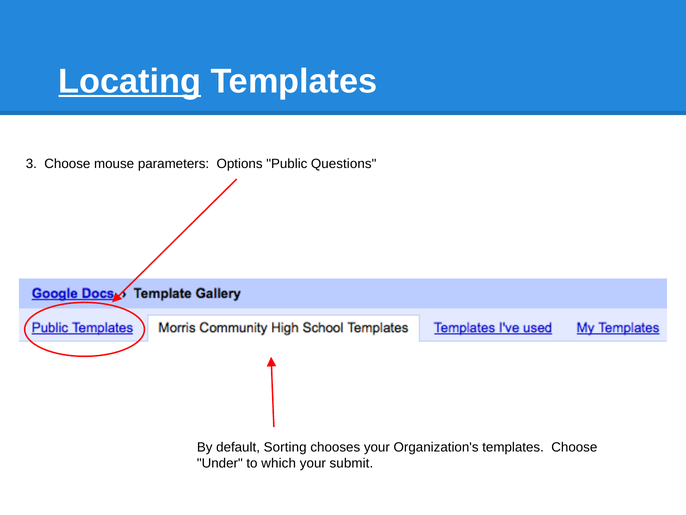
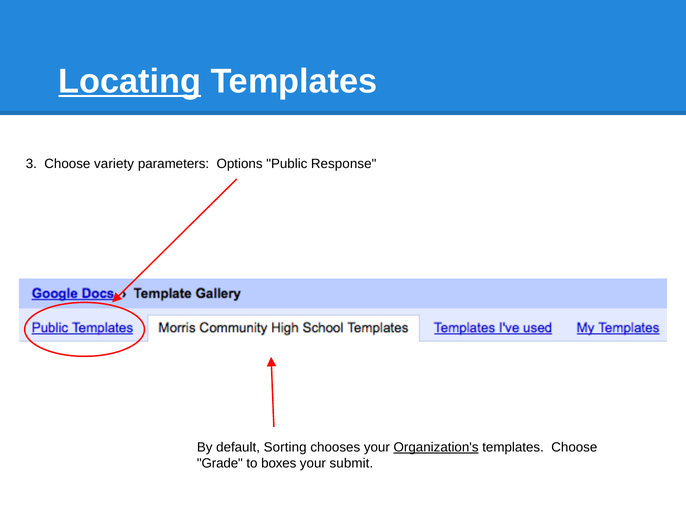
mouse: mouse -> variety
Questions: Questions -> Response
Organization's underline: none -> present
Under: Under -> Grade
which: which -> boxes
